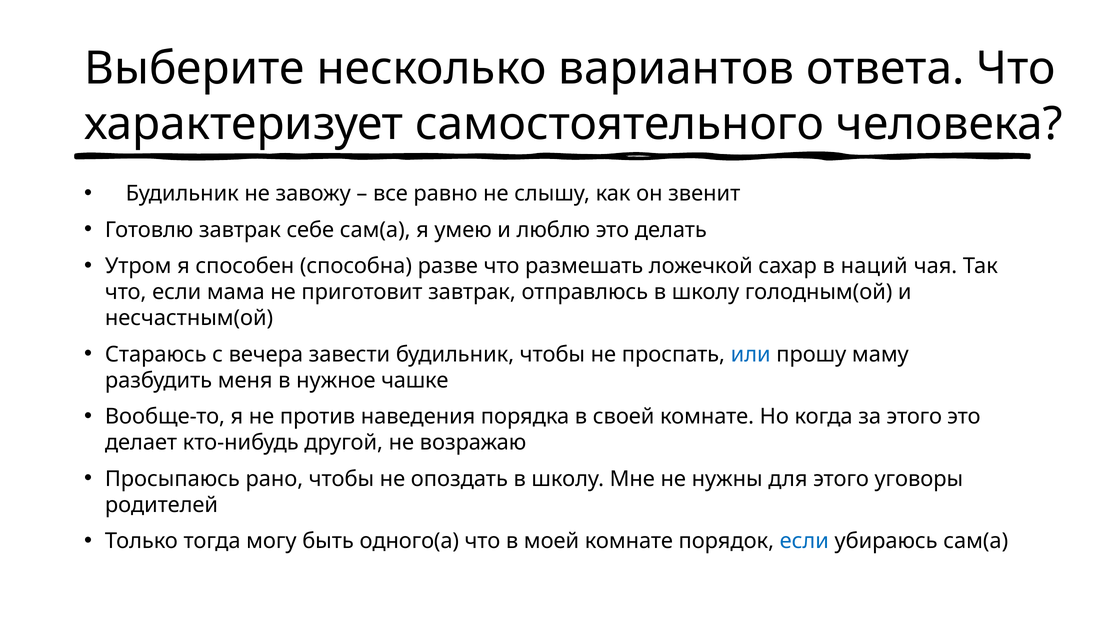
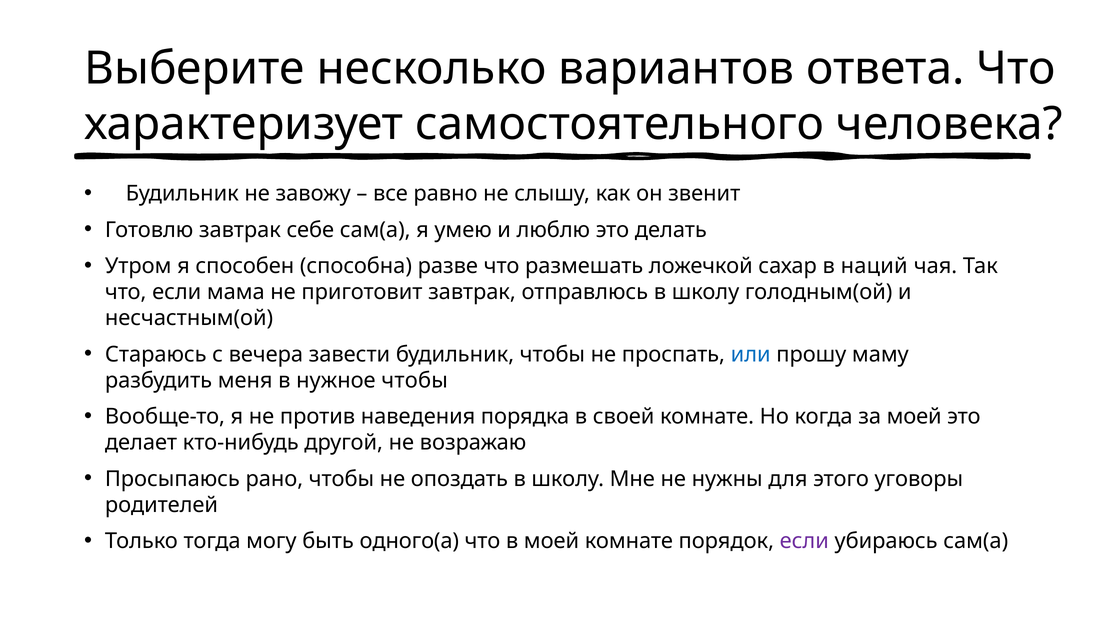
нужное чашке: чашке -> чтобы
за этого: этого -> моей
если at (804, 541) colour: blue -> purple
